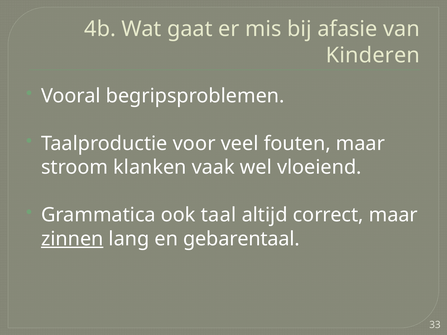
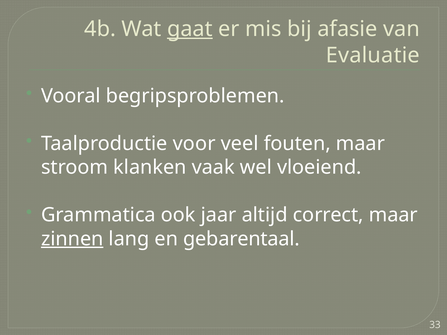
gaat underline: none -> present
Kinderen: Kinderen -> Evaluatie
taal: taal -> jaar
